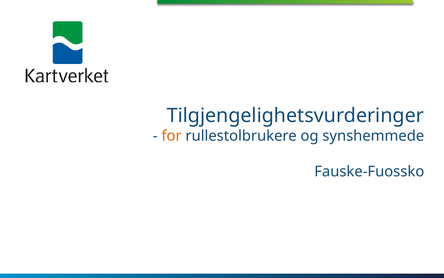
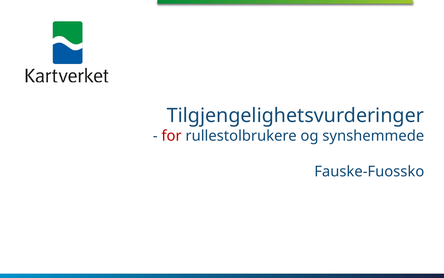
for colour: orange -> red
